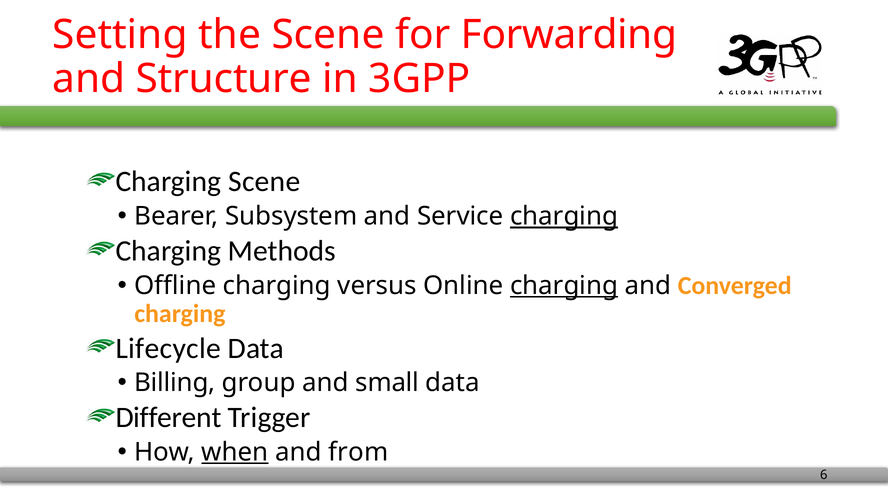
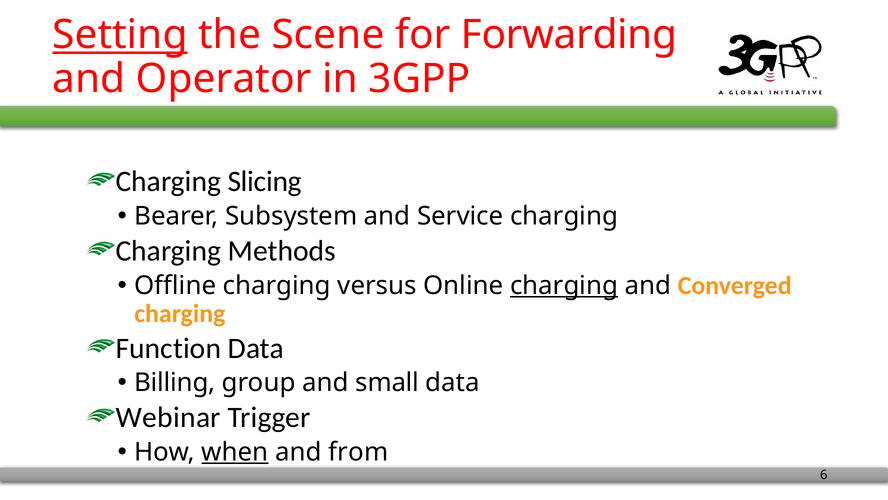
Setting underline: none -> present
Structure: Structure -> Operator
Charging Scene: Scene -> Slicing
charging at (564, 216) underline: present -> none
Lifecycle: Lifecycle -> Function
Different: Different -> Webinar
